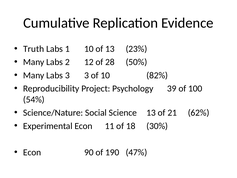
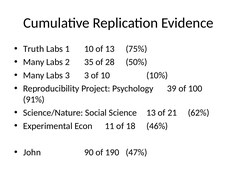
23%: 23% -> 75%
12: 12 -> 35
82%: 82% -> 10%
54%: 54% -> 91%
30%: 30% -> 46%
Econ at (32, 152): Econ -> John
